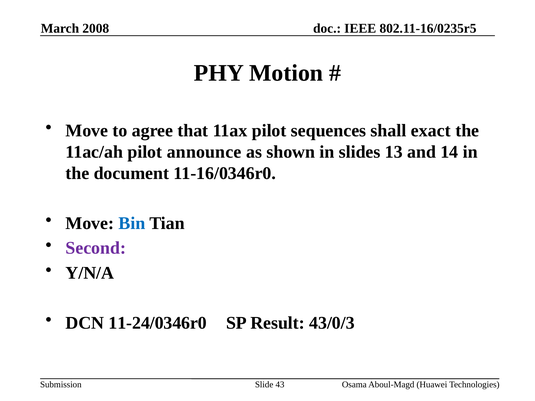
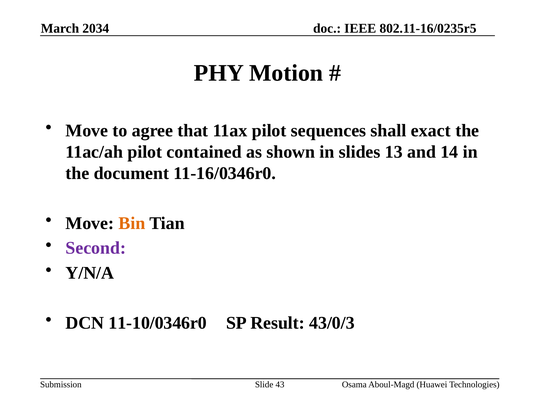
2008: 2008 -> 2034
announce: announce -> contained
Bin colour: blue -> orange
11-24/0346r0: 11-24/0346r0 -> 11-10/0346r0
